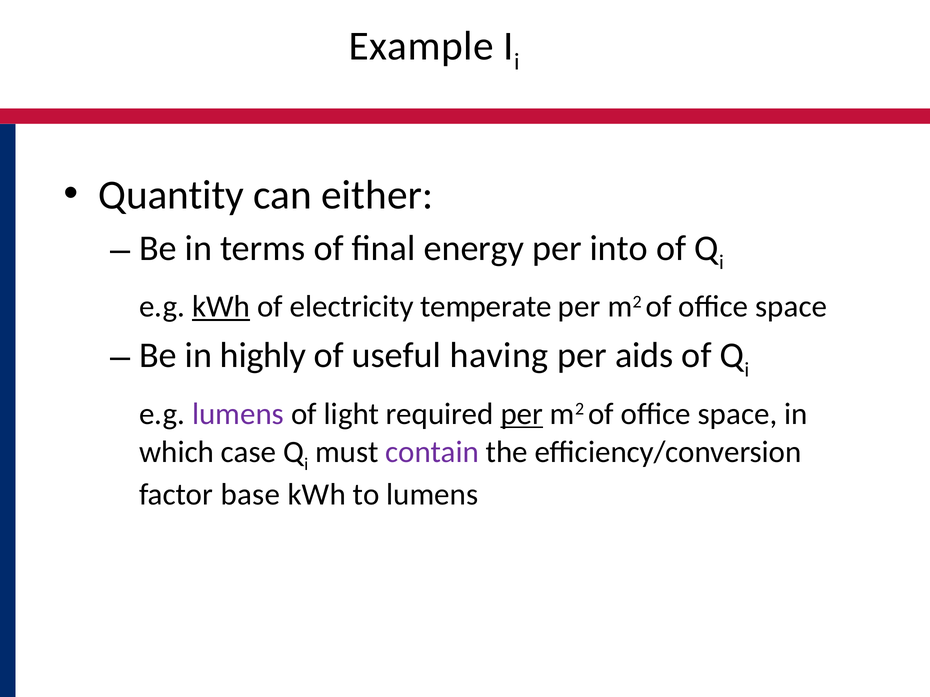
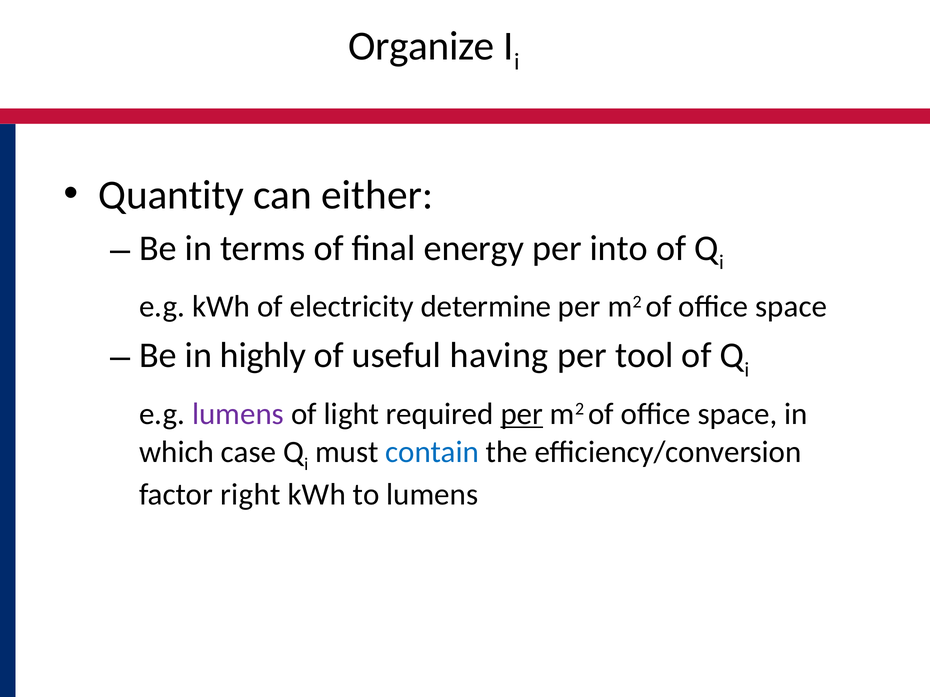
Example: Example -> Organize
kWh at (221, 307) underline: present -> none
temperate: temperate -> determine
aids: aids -> tool
contain colour: purple -> blue
base: base -> right
